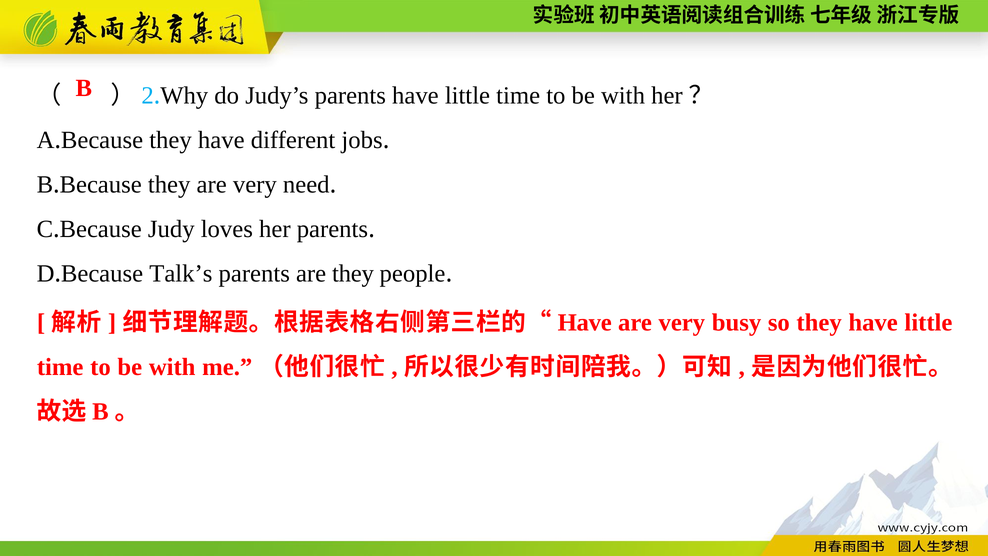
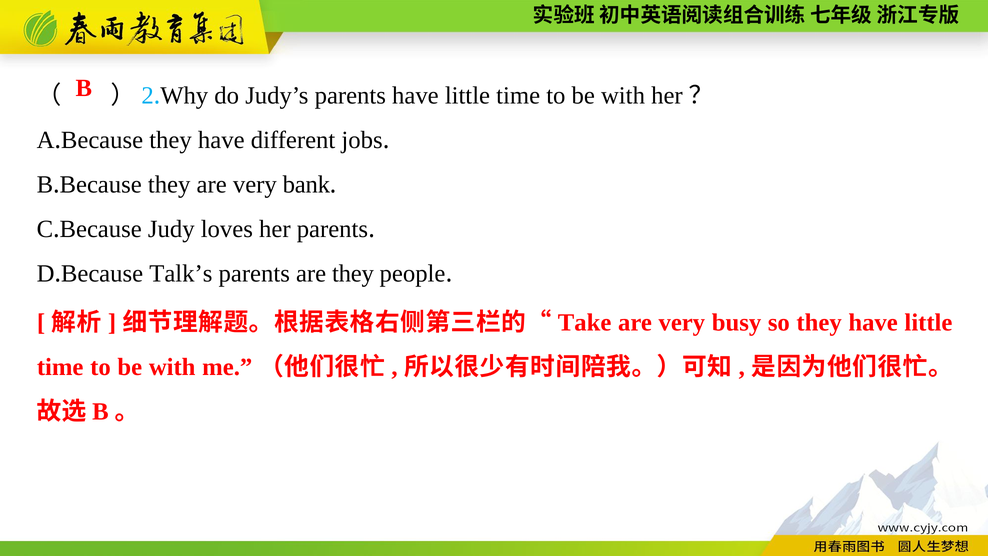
need: need -> bank
Have at (585, 322): Have -> Take
